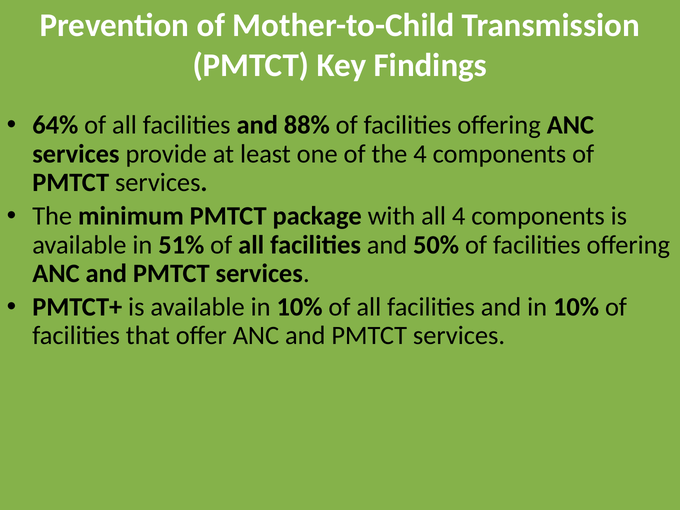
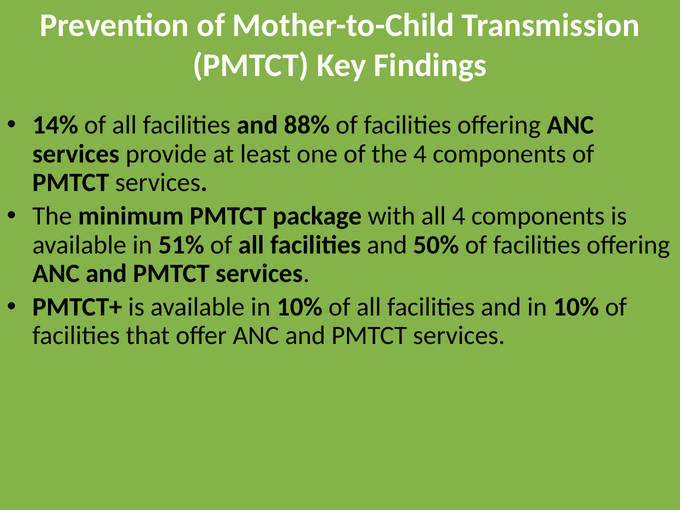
64%: 64% -> 14%
